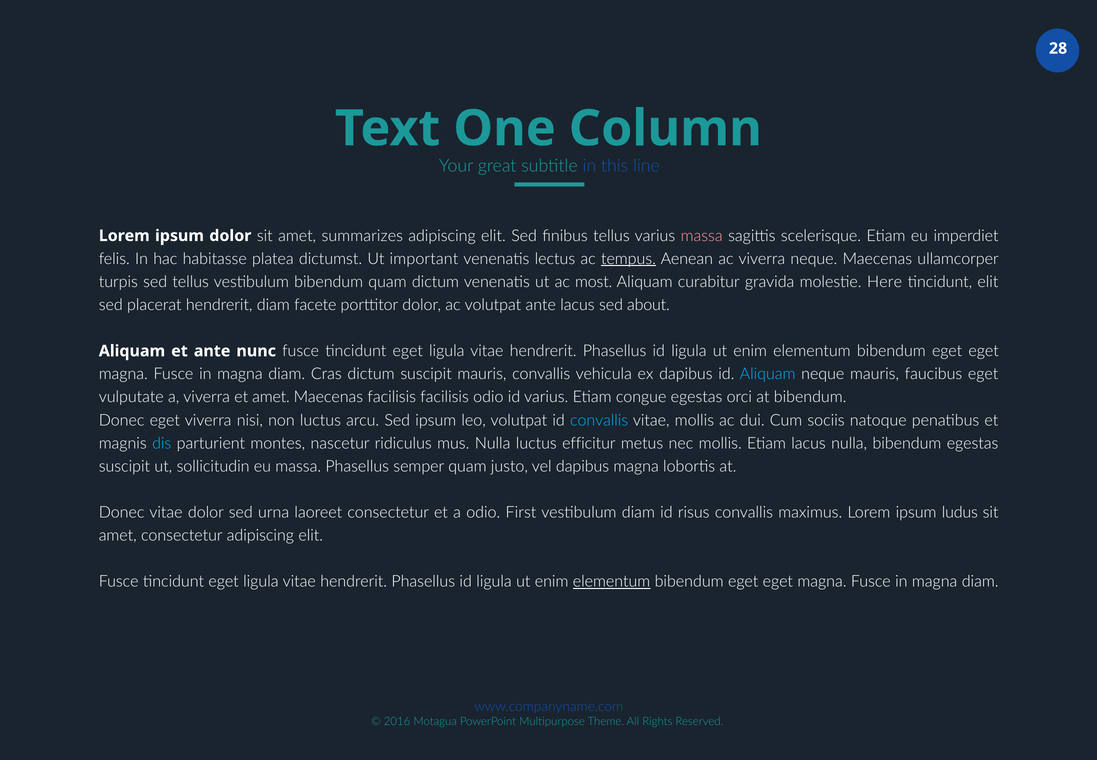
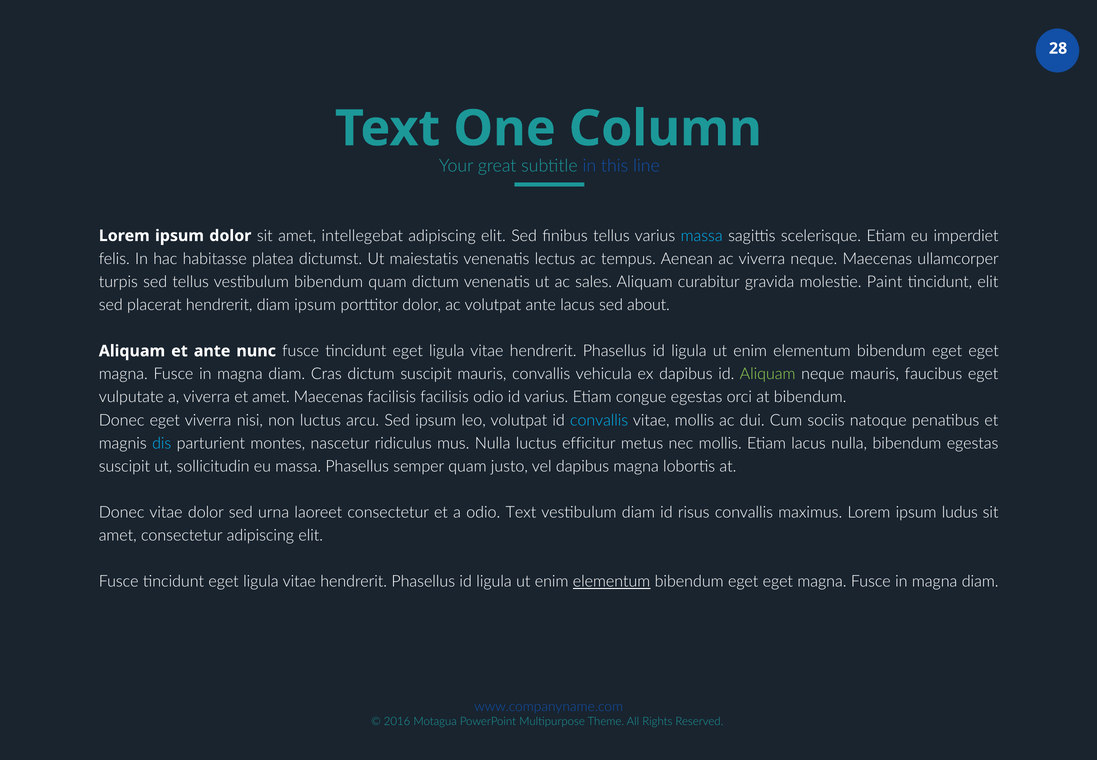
summarizes: summarizes -> intellegebat
massa at (702, 236) colour: pink -> light blue
important: important -> maiestatis
tempus underline: present -> none
most: most -> sales
Here: Here -> Paint
diam facete: facete -> ipsum
Aliquam at (768, 374) colour: light blue -> light green
odio First: First -> Text
